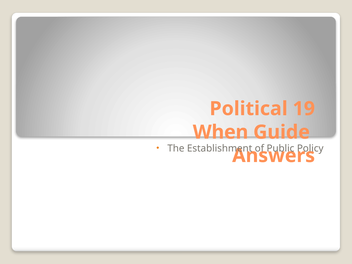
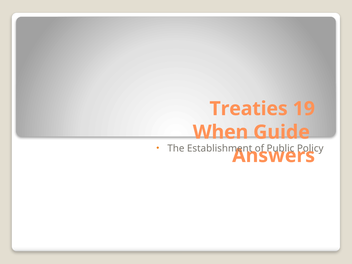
Political: Political -> Treaties
